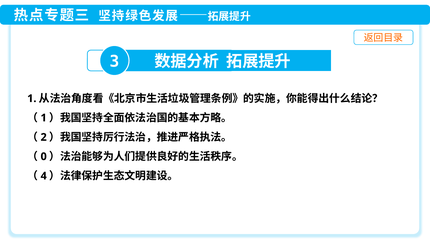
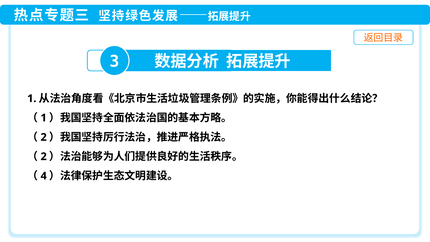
0 at (44, 156): 0 -> 2
